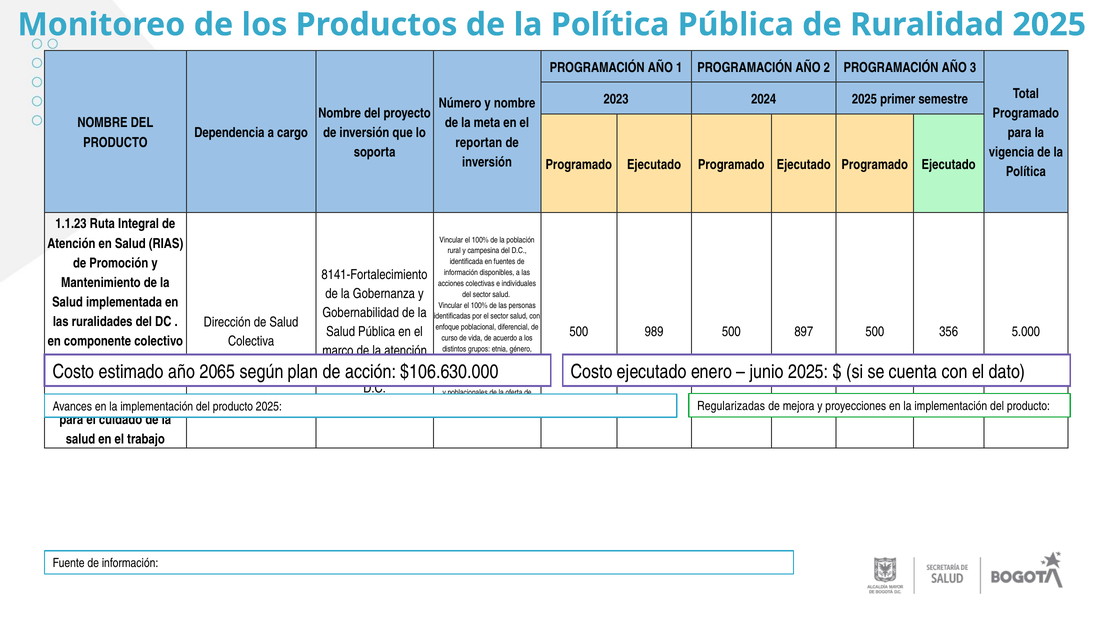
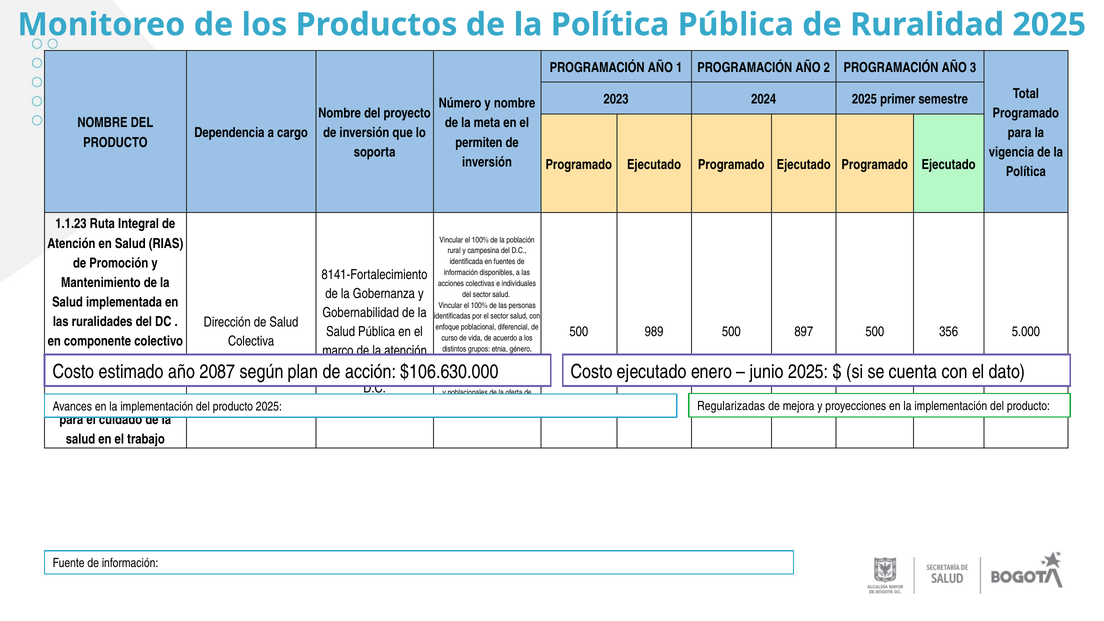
reportan: reportan -> permiten
2065: 2065 -> 2087
